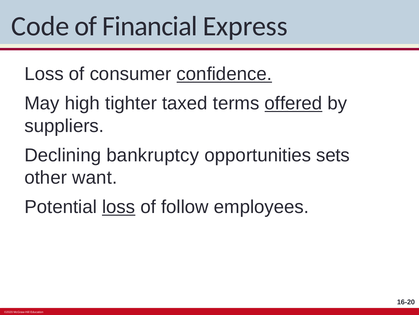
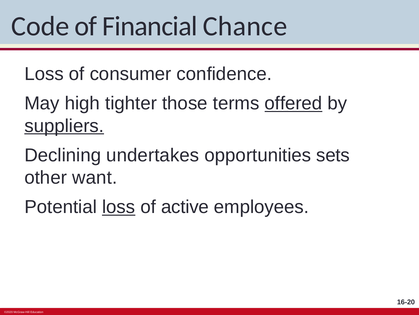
Express: Express -> Chance
confidence underline: present -> none
taxed: taxed -> those
suppliers underline: none -> present
bankruptcy: bankruptcy -> undertakes
follow: follow -> active
